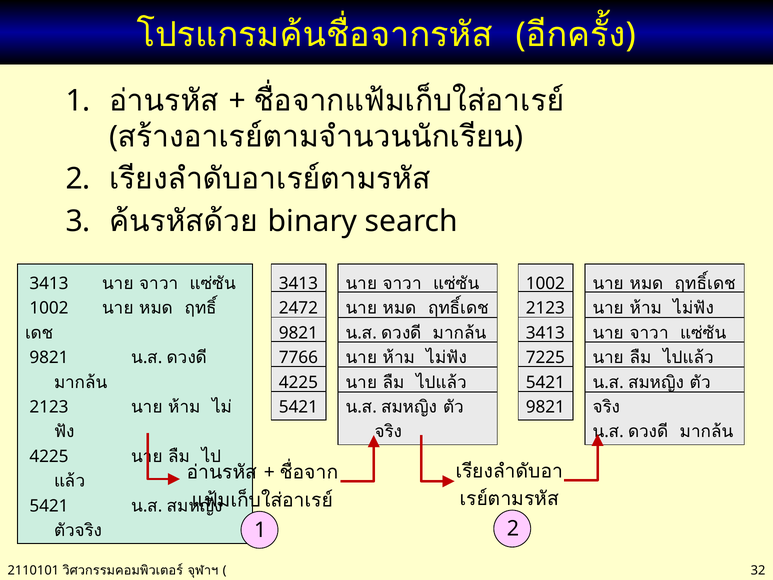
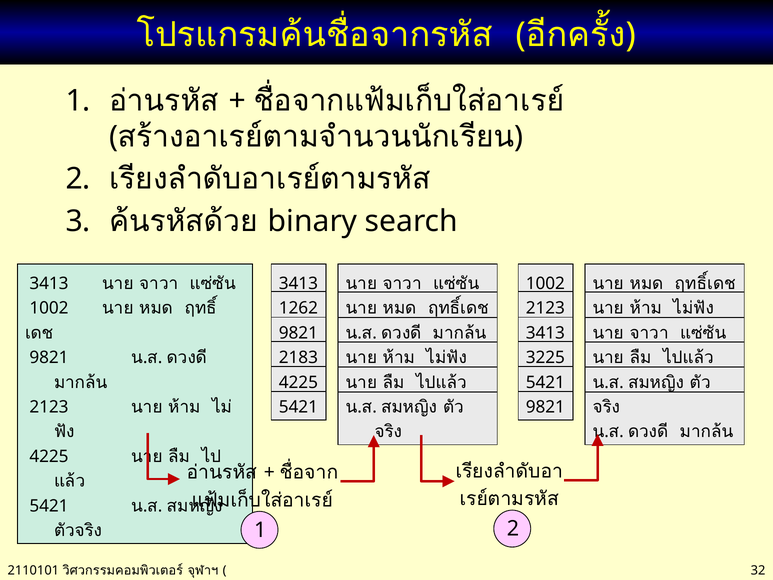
2472: 2472 -> 1262
7766: 7766 -> 2183
7225: 7225 -> 3225
